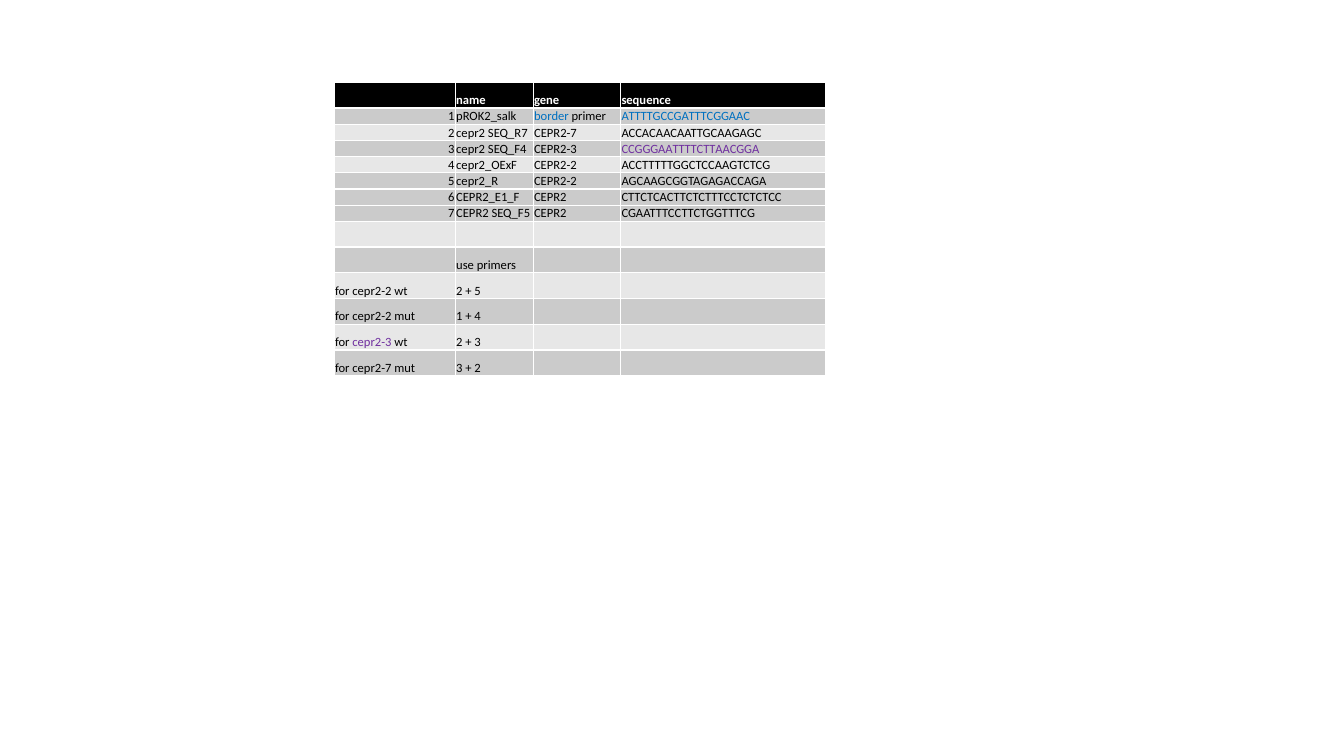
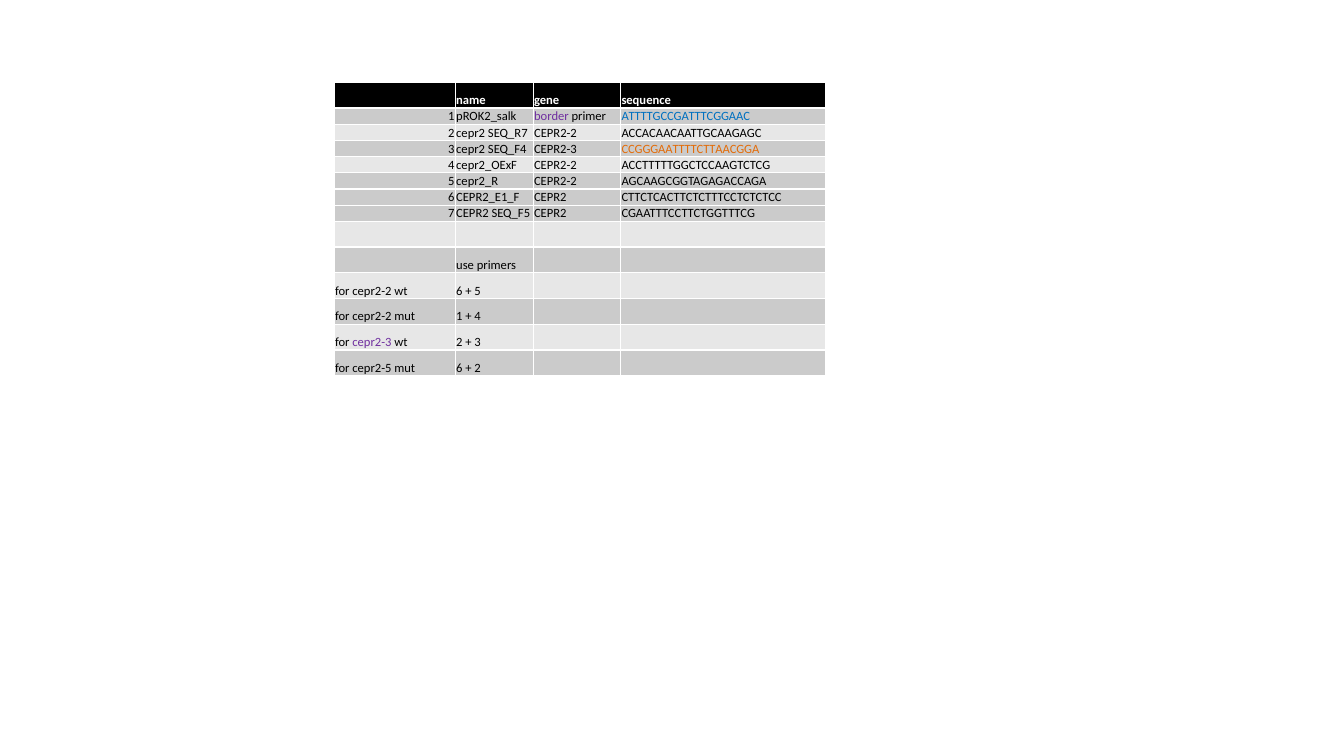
border colour: blue -> purple
CEPR2-7 at (555, 133): CEPR2-7 -> CEPR2-2
CCGGGAATTTTCTTAACGGA colour: purple -> orange
cepr2-2 wt 2: 2 -> 6
for cepr2-7: cepr2-7 -> cepr2-5
mut 3: 3 -> 6
